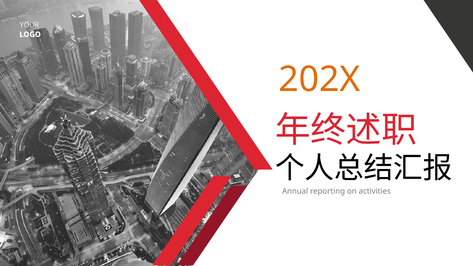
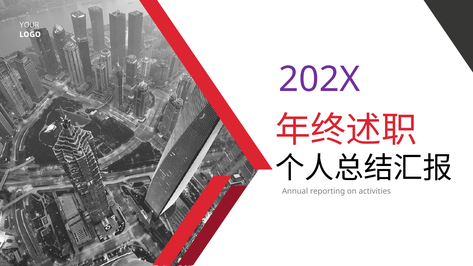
202X colour: orange -> purple
